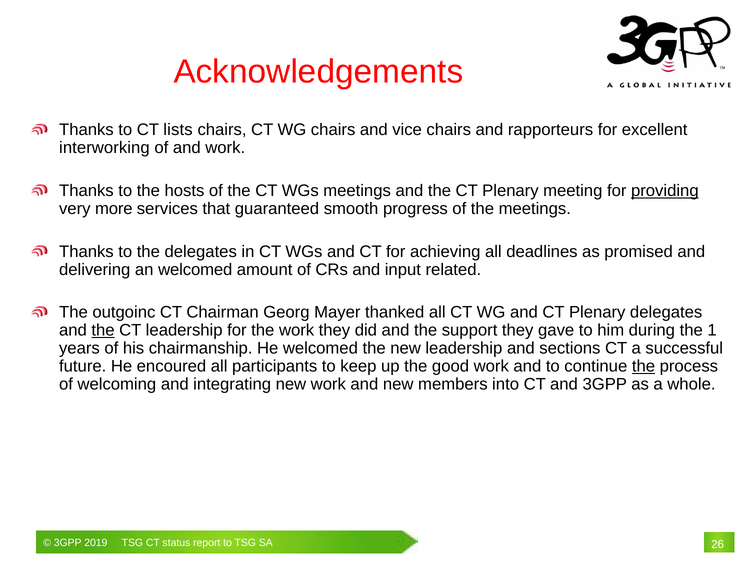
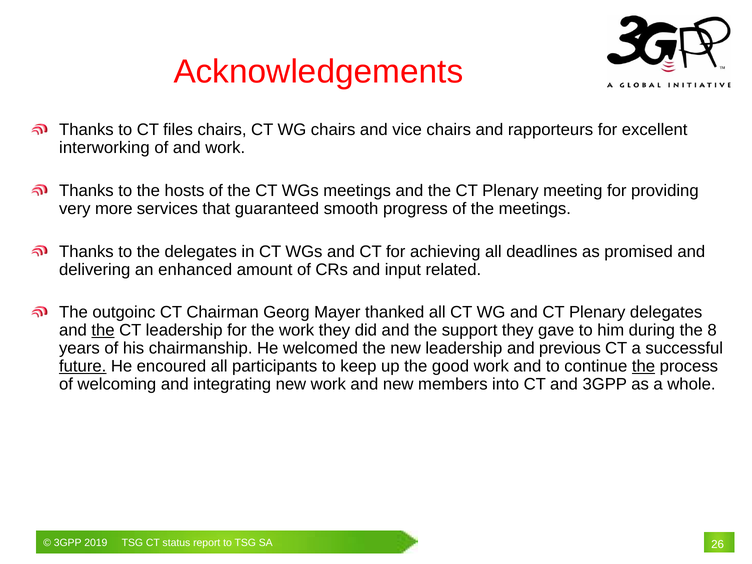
lists: lists -> files
providing underline: present -> none
an welcomed: welcomed -> enhanced
1: 1 -> 8
sections: sections -> previous
future underline: none -> present
